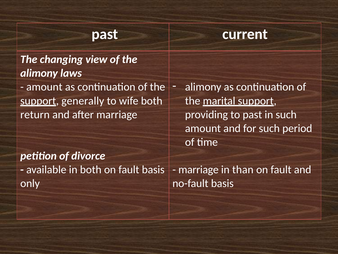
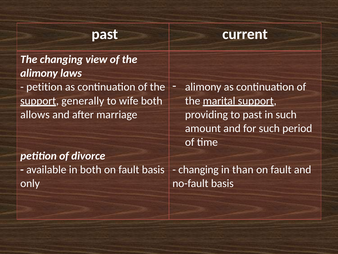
amount at (44, 87): amount -> petition
return: return -> allows
marriage at (198, 169): marriage -> changing
